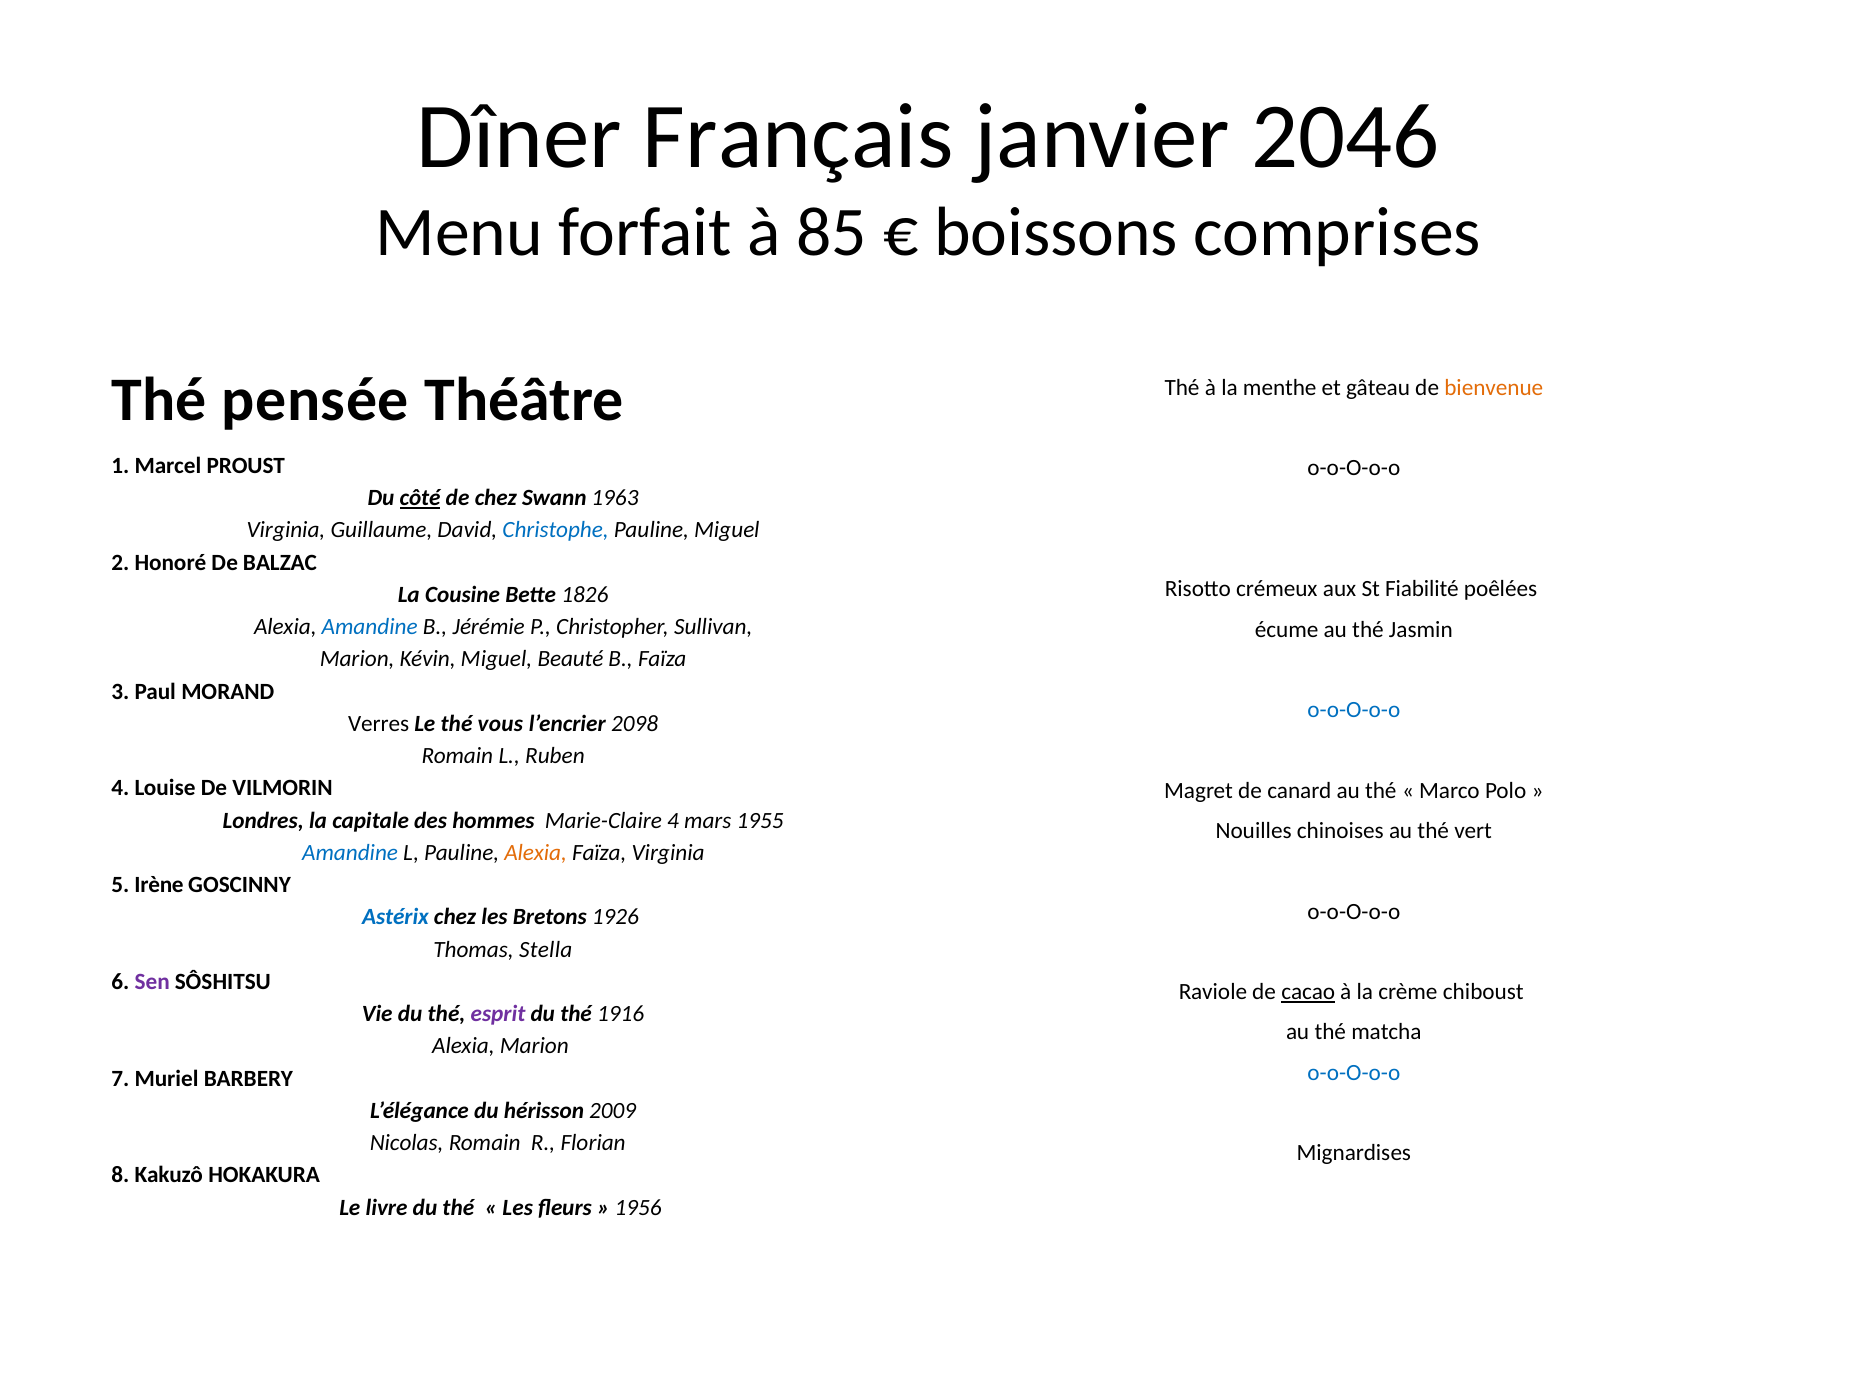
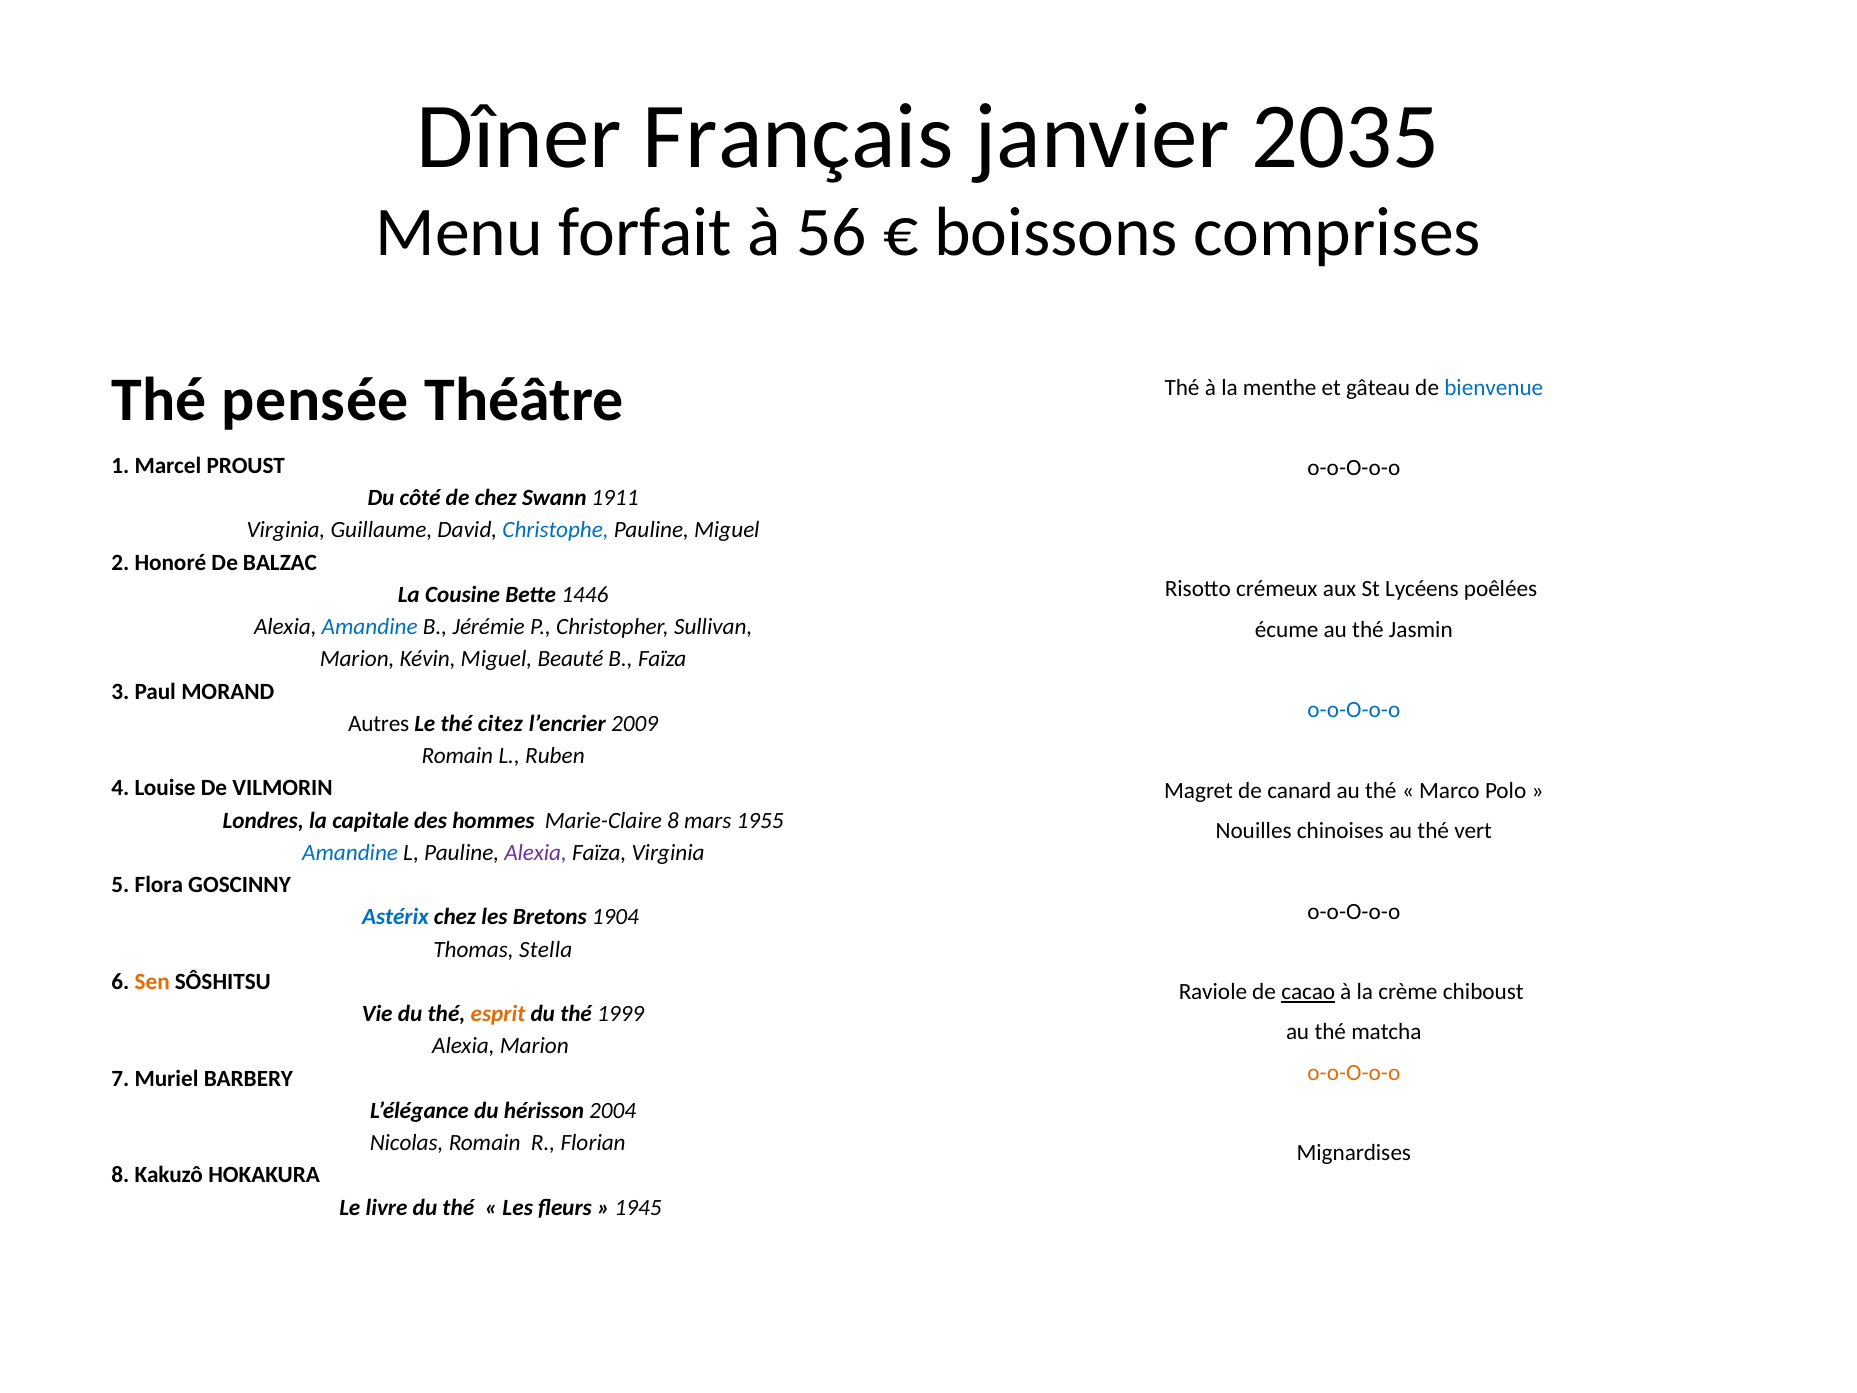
2046: 2046 -> 2035
85: 85 -> 56
bienvenue colour: orange -> blue
côté underline: present -> none
1963: 1963 -> 1911
Fiabilité: Fiabilité -> Lycéens
1826: 1826 -> 1446
Verres: Verres -> Autres
vous: vous -> citez
2098: 2098 -> 2009
Marie-Claire 4: 4 -> 8
Alexia at (536, 853) colour: orange -> purple
Irène: Irène -> Flora
1926: 1926 -> 1904
Sen colour: purple -> orange
esprit colour: purple -> orange
1916: 1916 -> 1999
o-o-O-o-o at (1354, 1072) colour: blue -> orange
2009: 2009 -> 2004
1956: 1956 -> 1945
